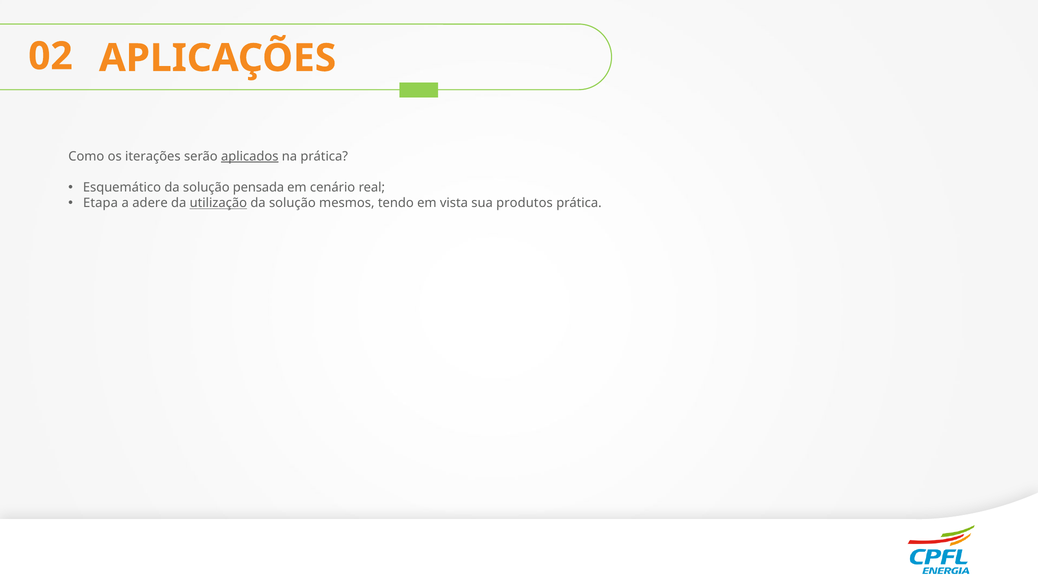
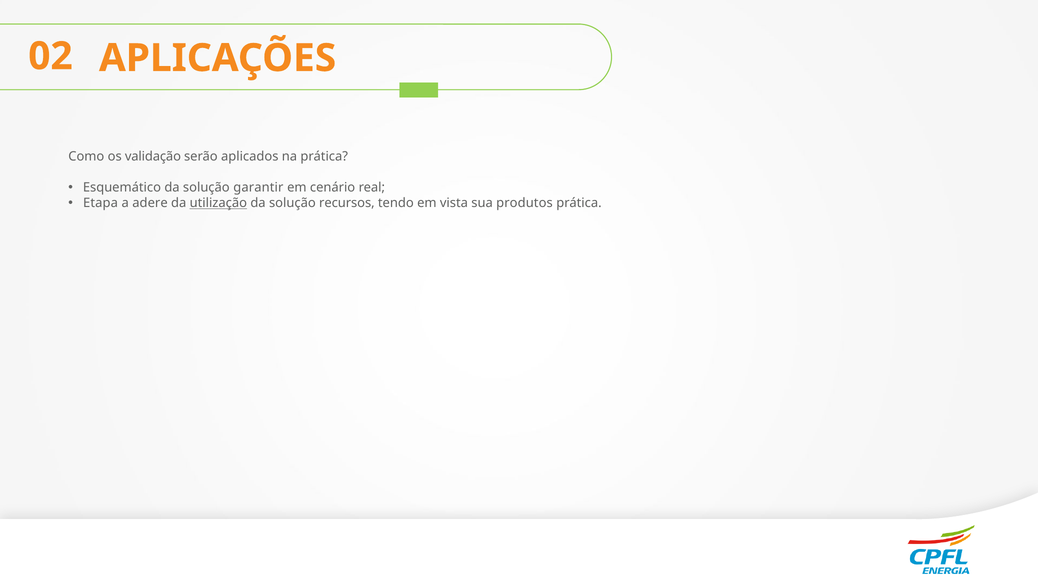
iterações: iterações -> validação
aplicados underline: present -> none
pensada: pensada -> garantir
mesmos: mesmos -> recursos
